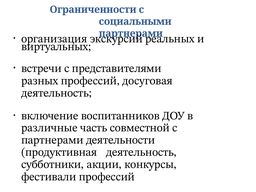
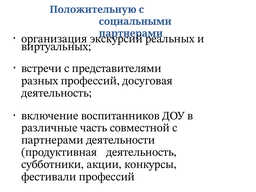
Ограниченности: Ограниченности -> Положительную
